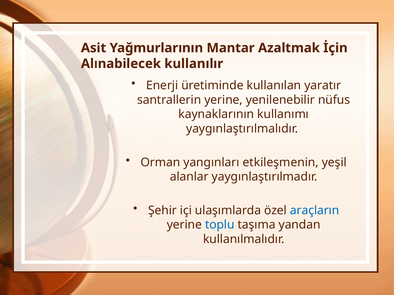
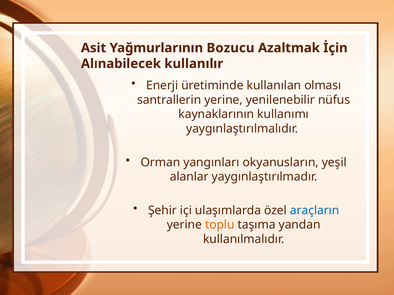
Mantar: Mantar -> Bozucu
yaratır: yaratır -> olması
etkileşmenin: etkileşmenin -> okyanusların
toplu colour: blue -> orange
